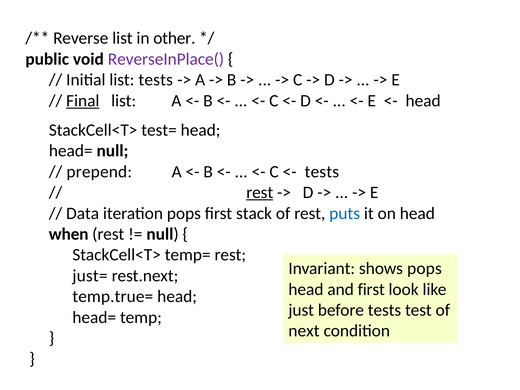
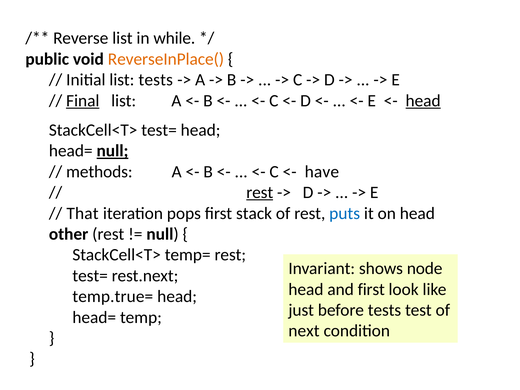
other: other -> while
ReverseInPlace( colour: purple -> orange
head at (423, 101) underline: none -> present
null at (112, 151) underline: none -> present
prepend: prepend -> methods
tests at (322, 172): tests -> have
Data: Data -> That
when: when -> other
shows pops: pops -> node
just= at (90, 276): just= -> test=
